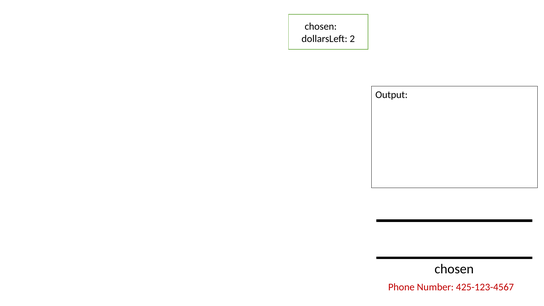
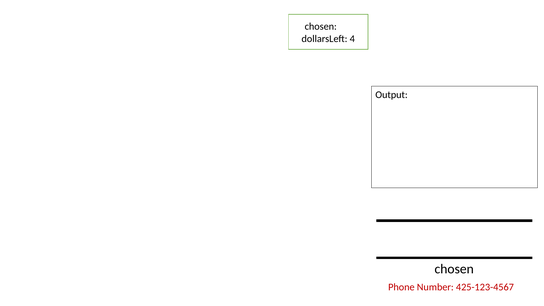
2: 2 -> 4
